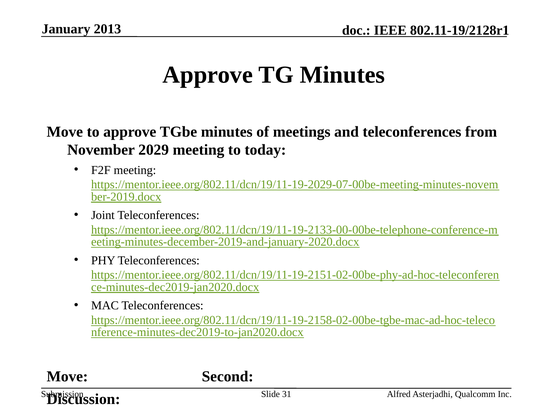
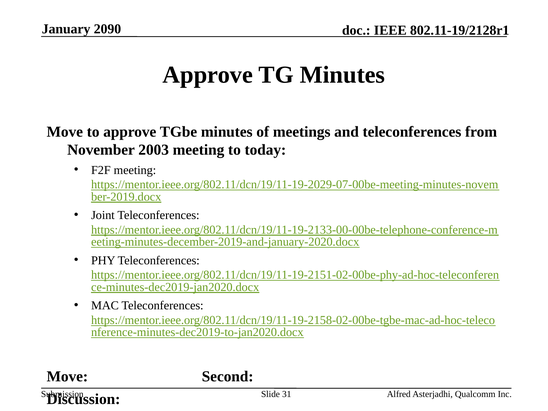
2013: 2013 -> 2090
2029: 2029 -> 2003
